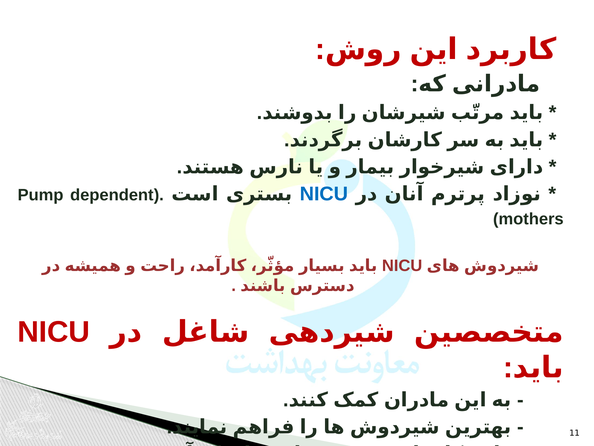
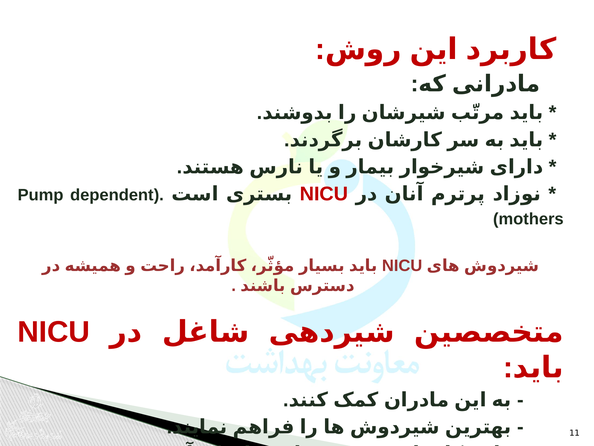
NICU at (324, 194) colour: blue -> red
